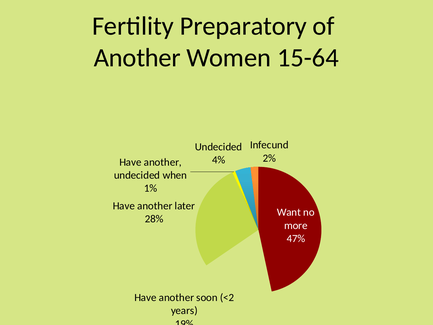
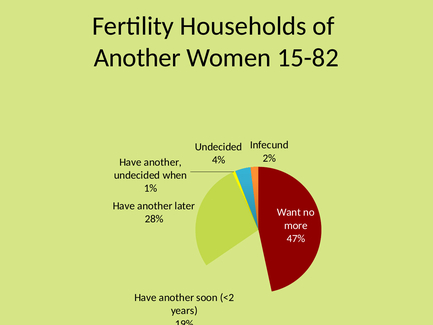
Preparatory: Preparatory -> Households
15-64: 15-64 -> 15-82
